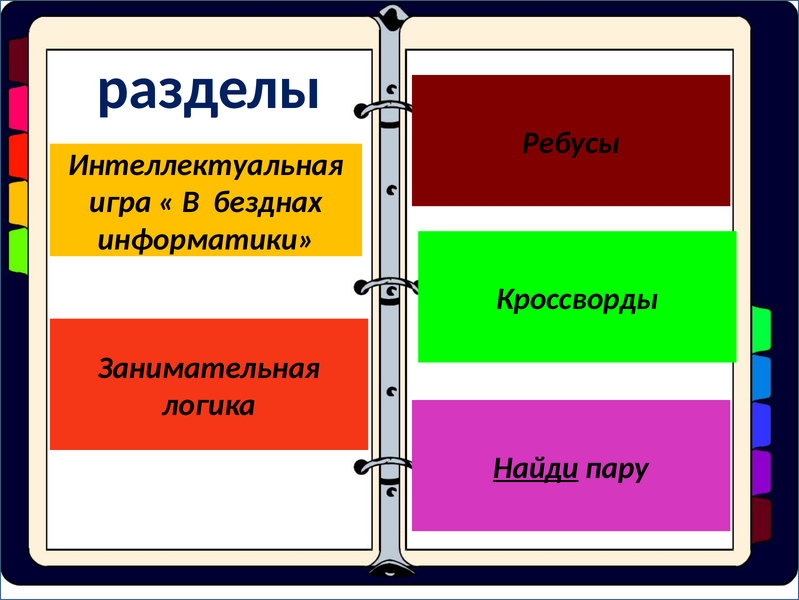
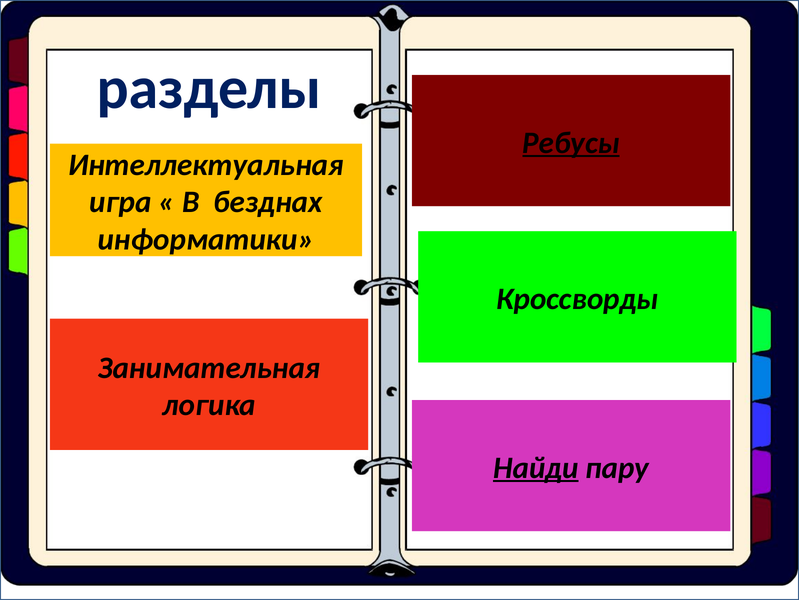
Ребусы at (571, 143) underline: none -> present
